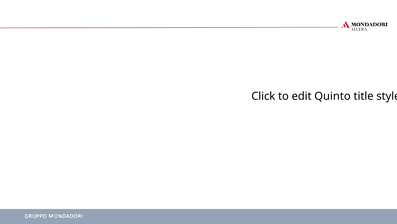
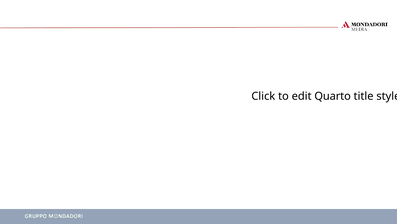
Quinto: Quinto -> Quarto
